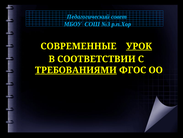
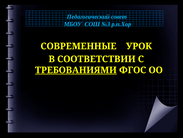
УРОК underline: present -> none
